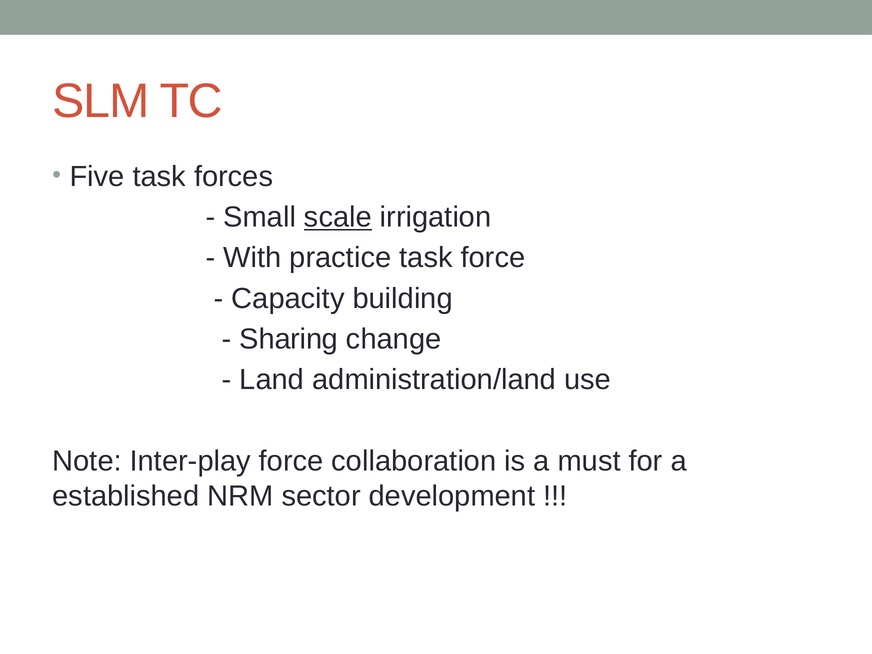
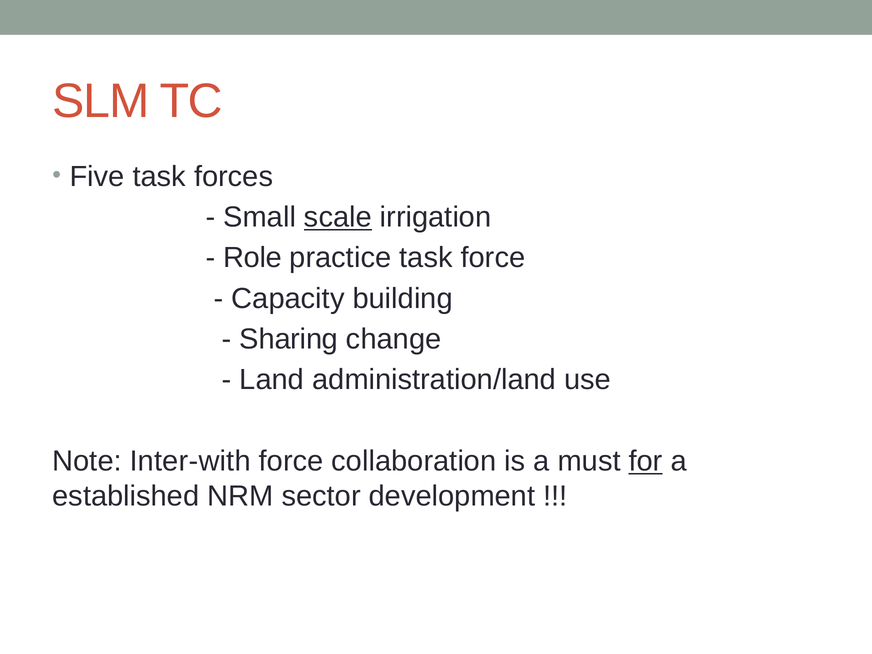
With: With -> Role
Inter-play: Inter-play -> Inter-with
for underline: none -> present
